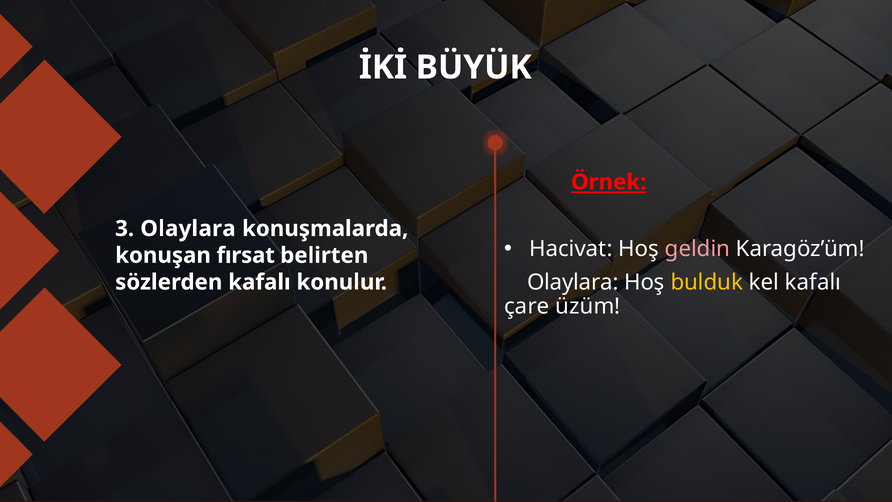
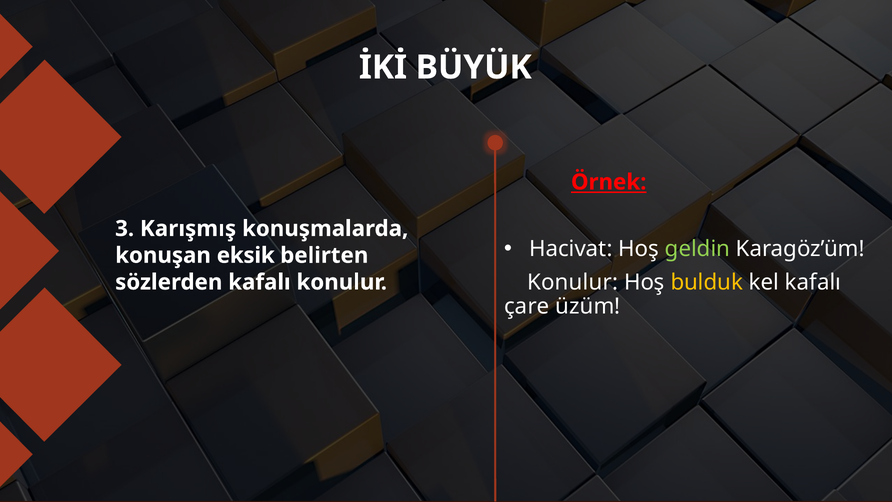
3 Olaylara: Olaylara -> Karışmış
geldin colour: pink -> light green
fırsat: fırsat -> eksik
Olaylara at (573, 282): Olaylara -> Konulur
